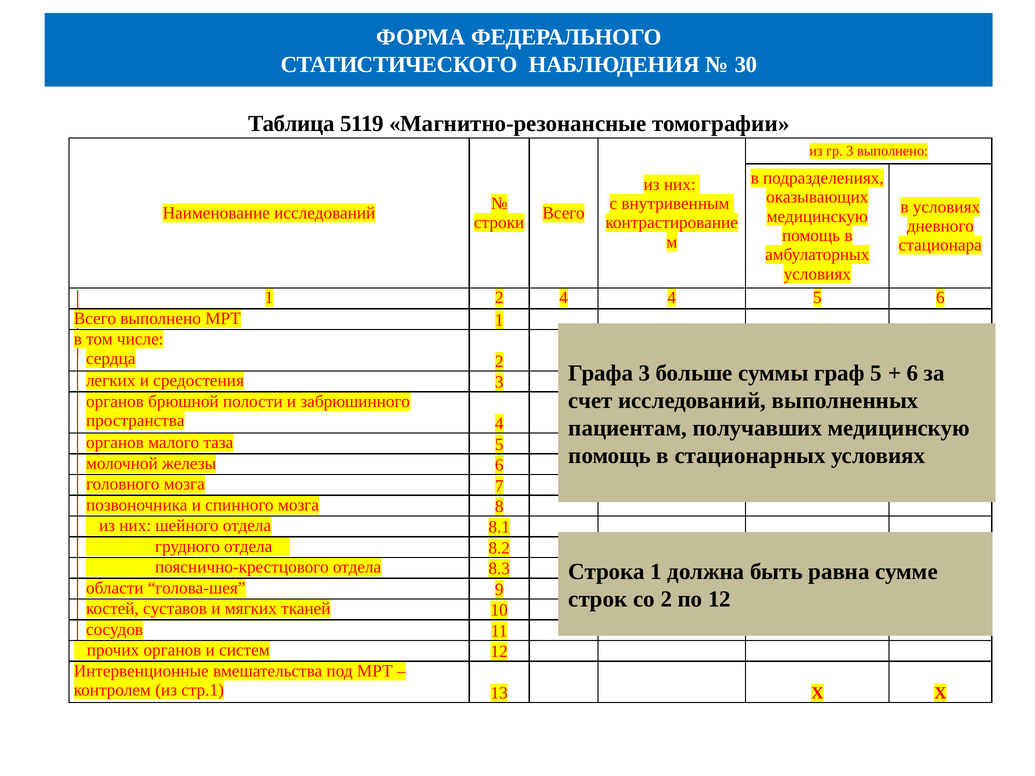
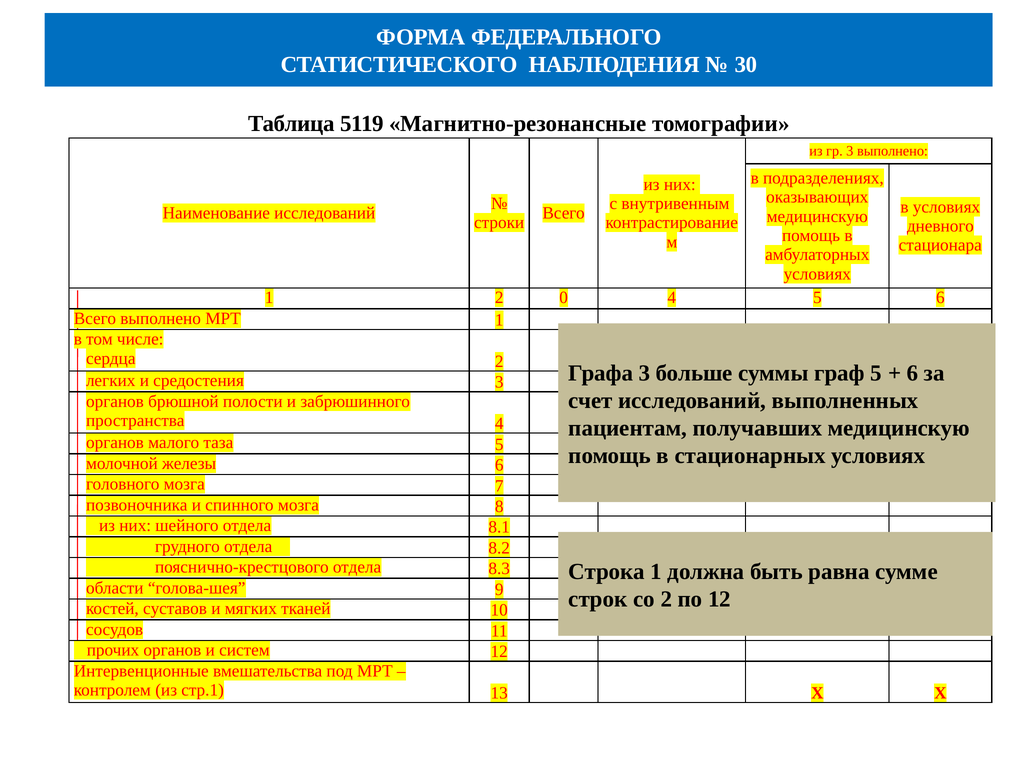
2 4: 4 -> 0
